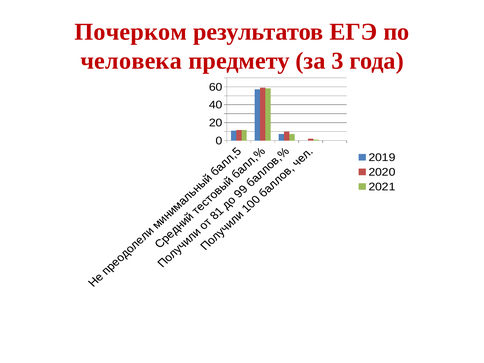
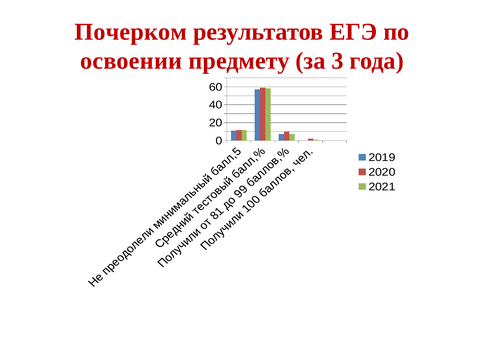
человека: человека -> освоении
